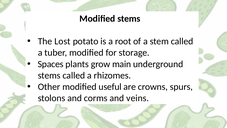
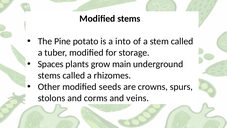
Lost: Lost -> Pine
root: root -> into
useful: useful -> seeds
